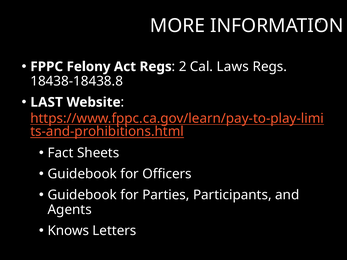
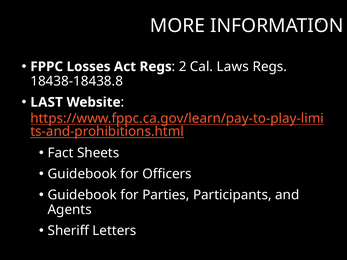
Felony: Felony -> Losses
Knows: Knows -> Sheriff
